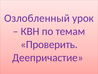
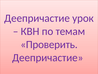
Озлобленный at (37, 18): Озлобленный -> Деепричастие
